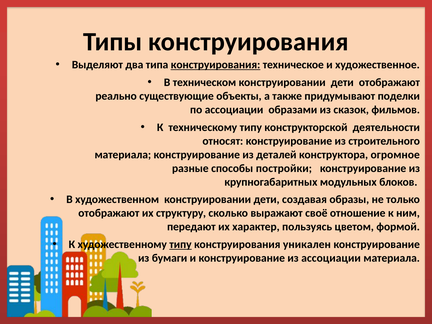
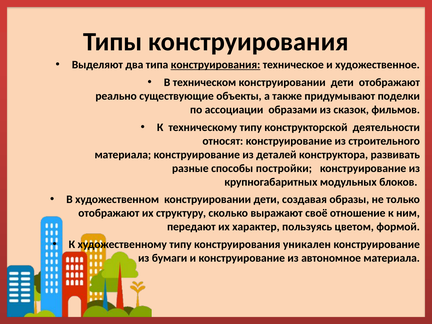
огромное: огромное -> развивать
типу at (180, 244) underline: present -> none
из ассоциации: ассоциации -> автономное
